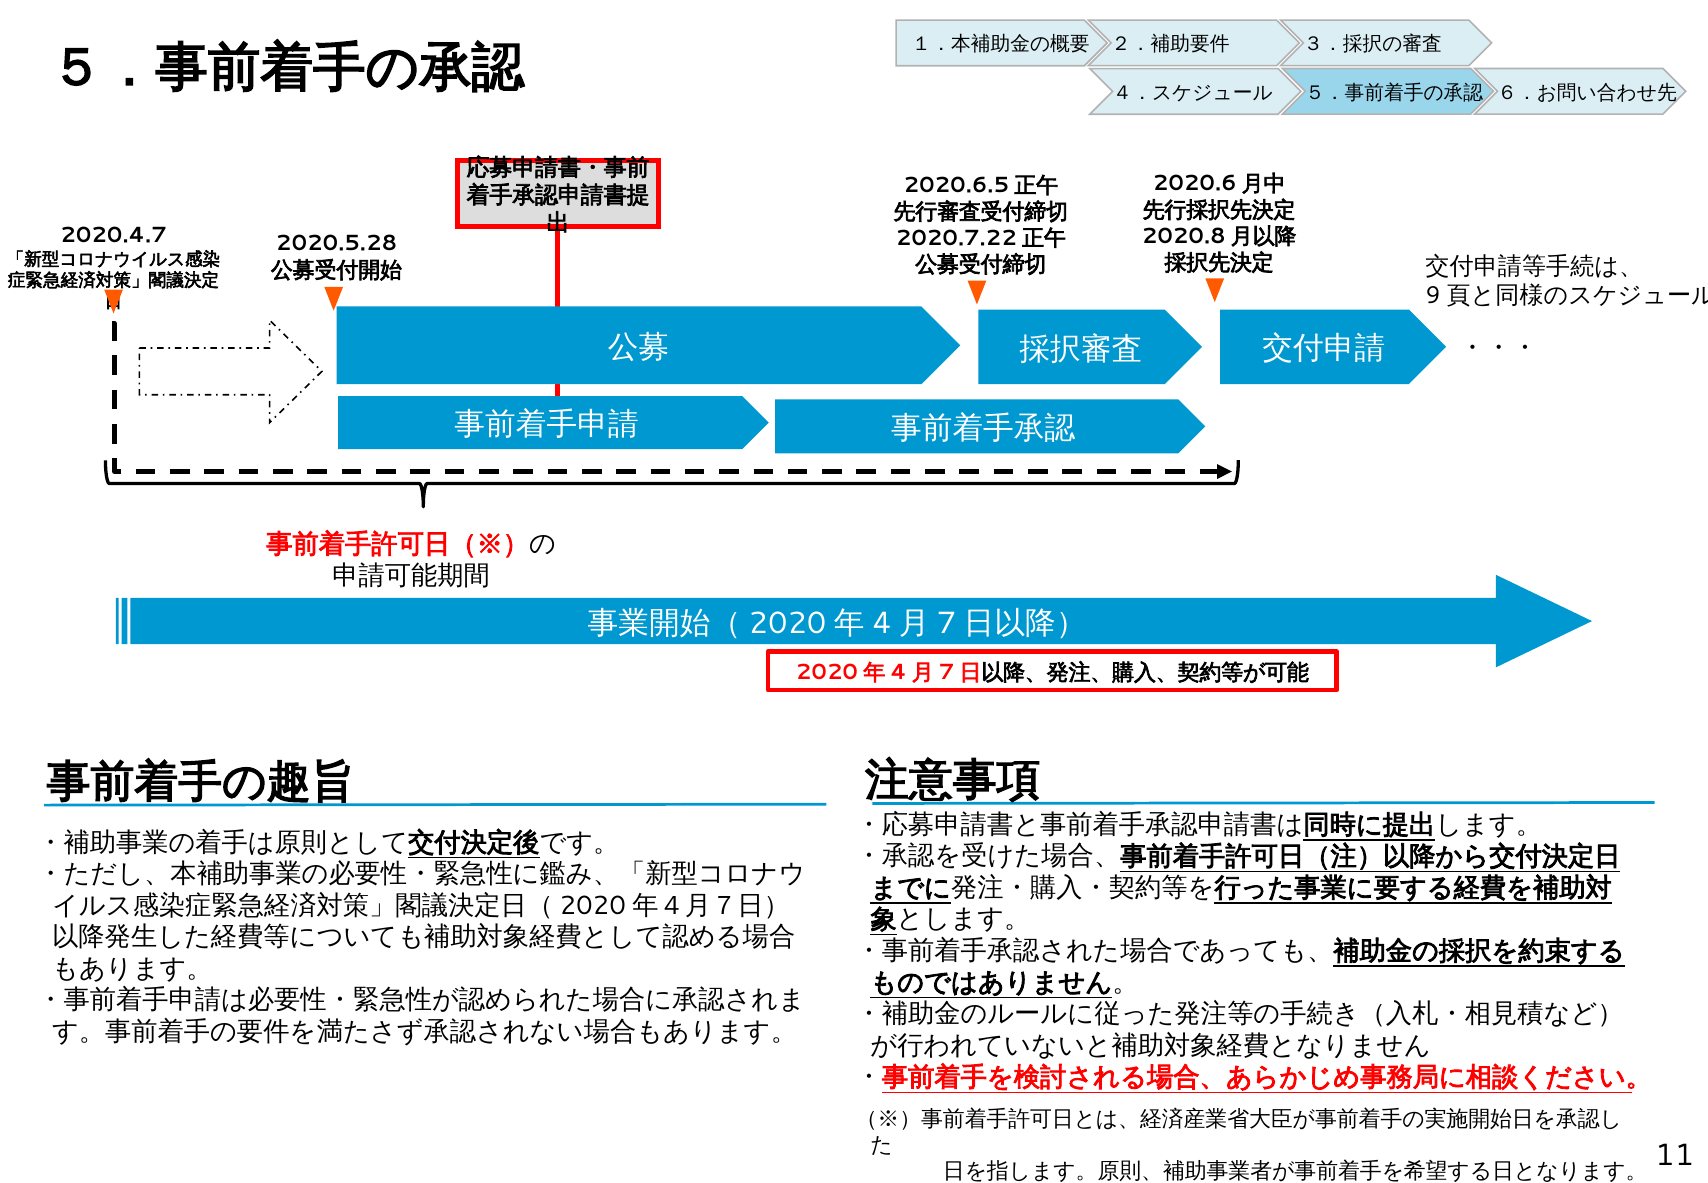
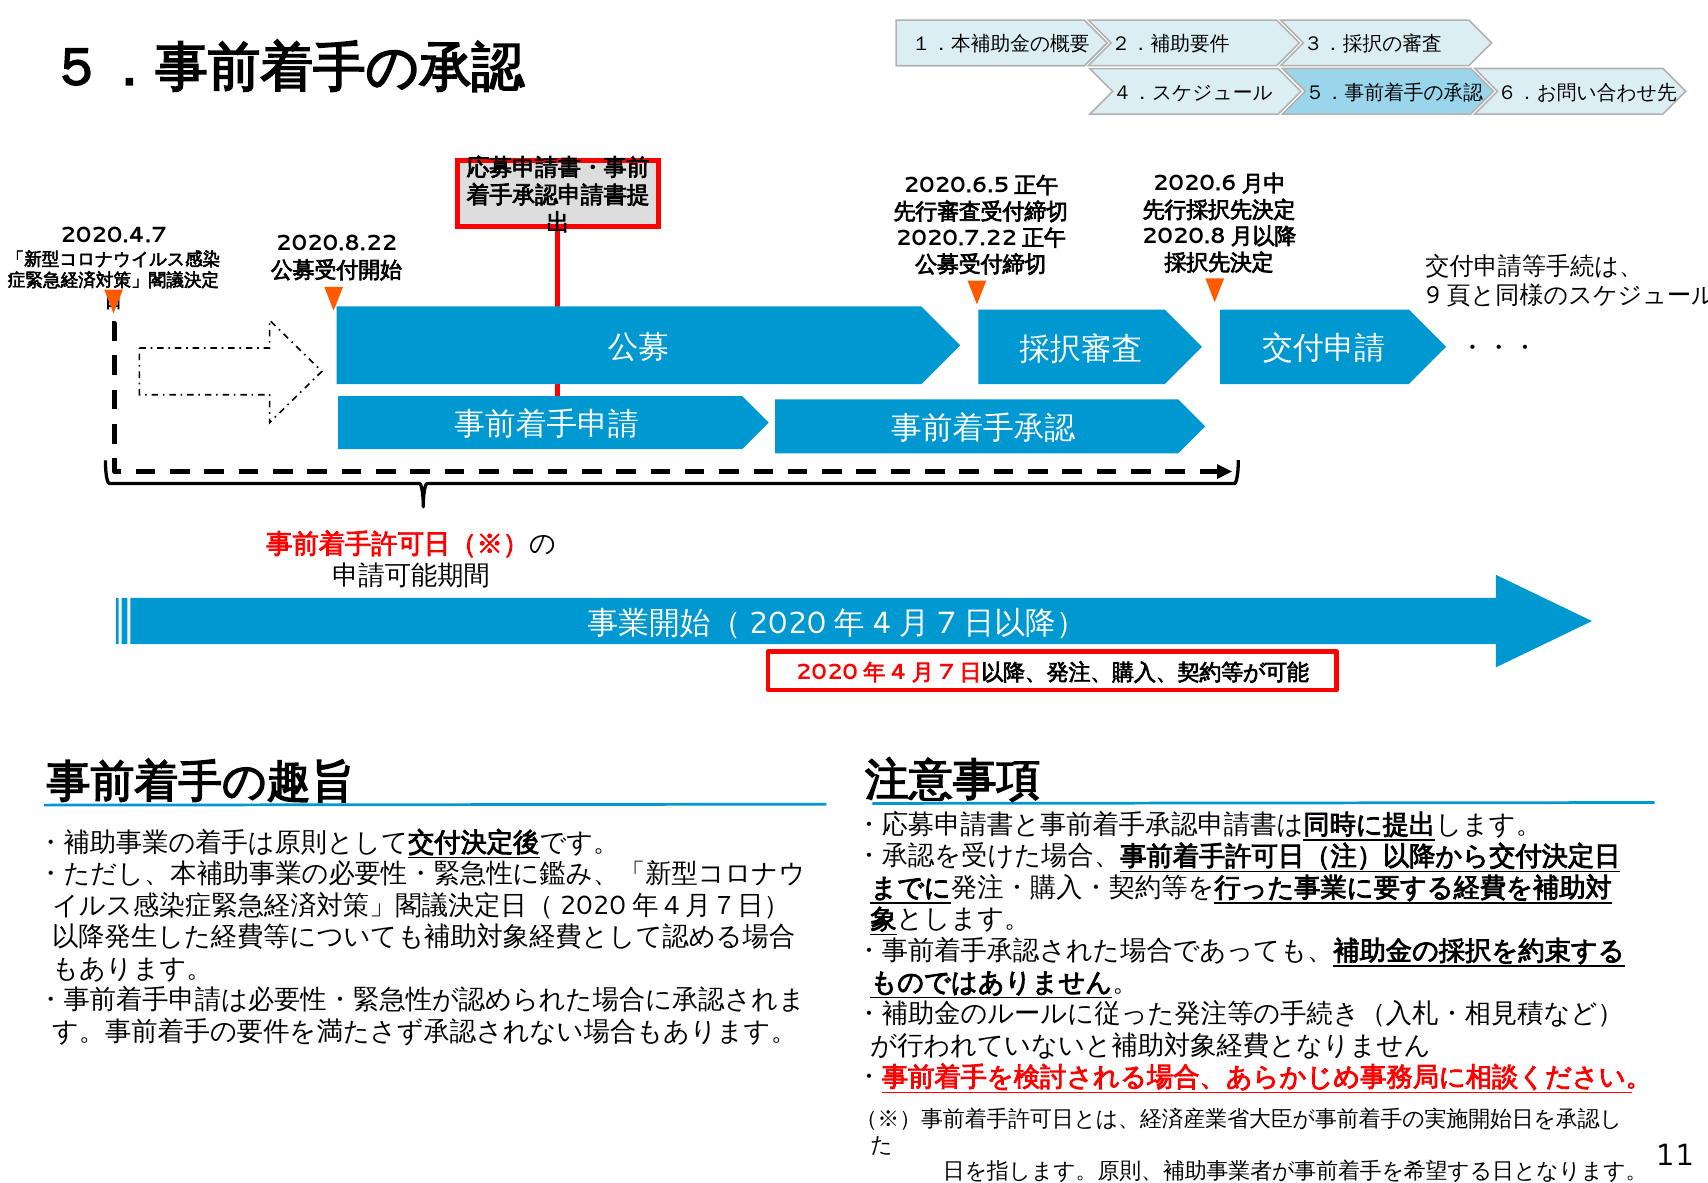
2020.5.28: 2020.5.28 -> 2020.8.22
